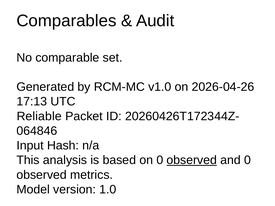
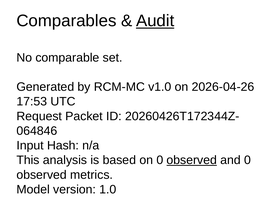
Audit underline: none -> present
17:13: 17:13 -> 17:53
Reliable: Reliable -> Request
